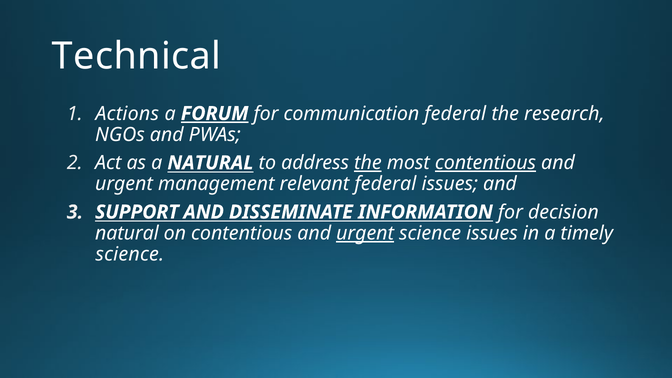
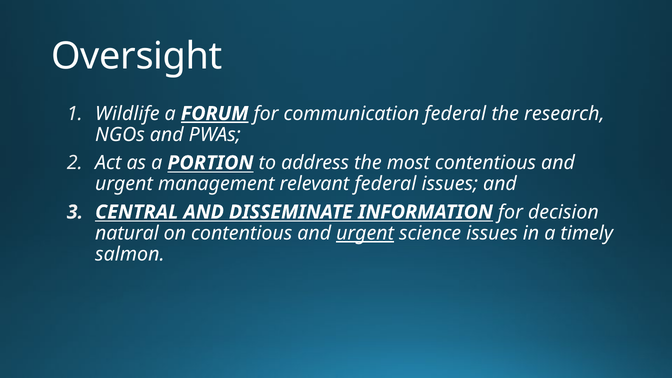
Technical: Technical -> Oversight
Actions: Actions -> Wildlife
a NATURAL: NATURAL -> PORTION
the at (368, 163) underline: present -> none
contentious at (485, 163) underline: present -> none
SUPPORT: SUPPORT -> CENTRAL
science at (130, 254): science -> salmon
